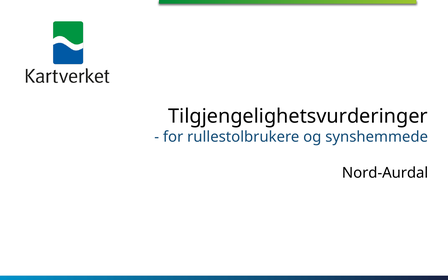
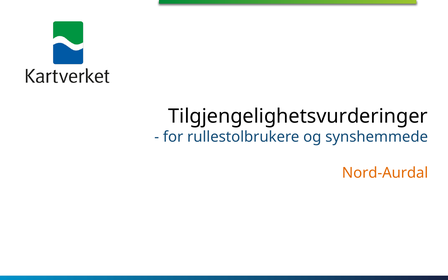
Nord-Aurdal colour: black -> orange
